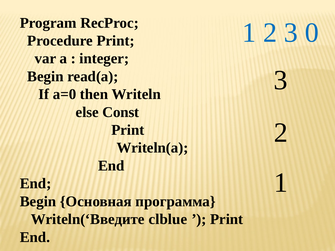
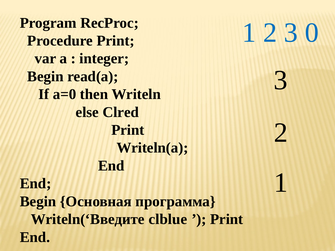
Const: Const -> Clred
